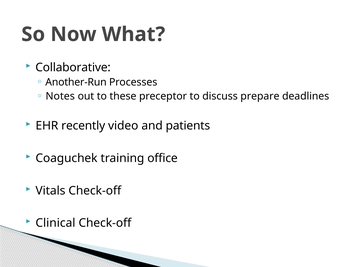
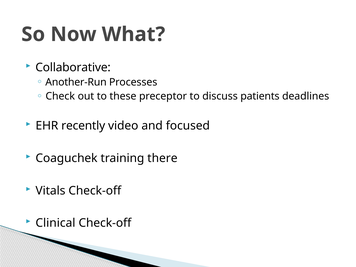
Notes: Notes -> Check
prepare: prepare -> patients
patients: patients -> focused
office: office -> there
